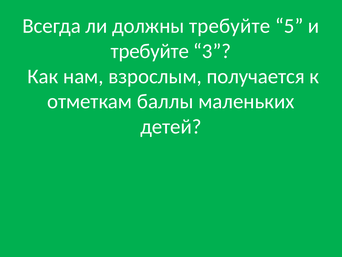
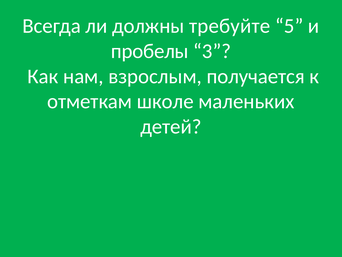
требуйте at (150, 51): требуйте -> пробелы
баллы: баллы -> школе
